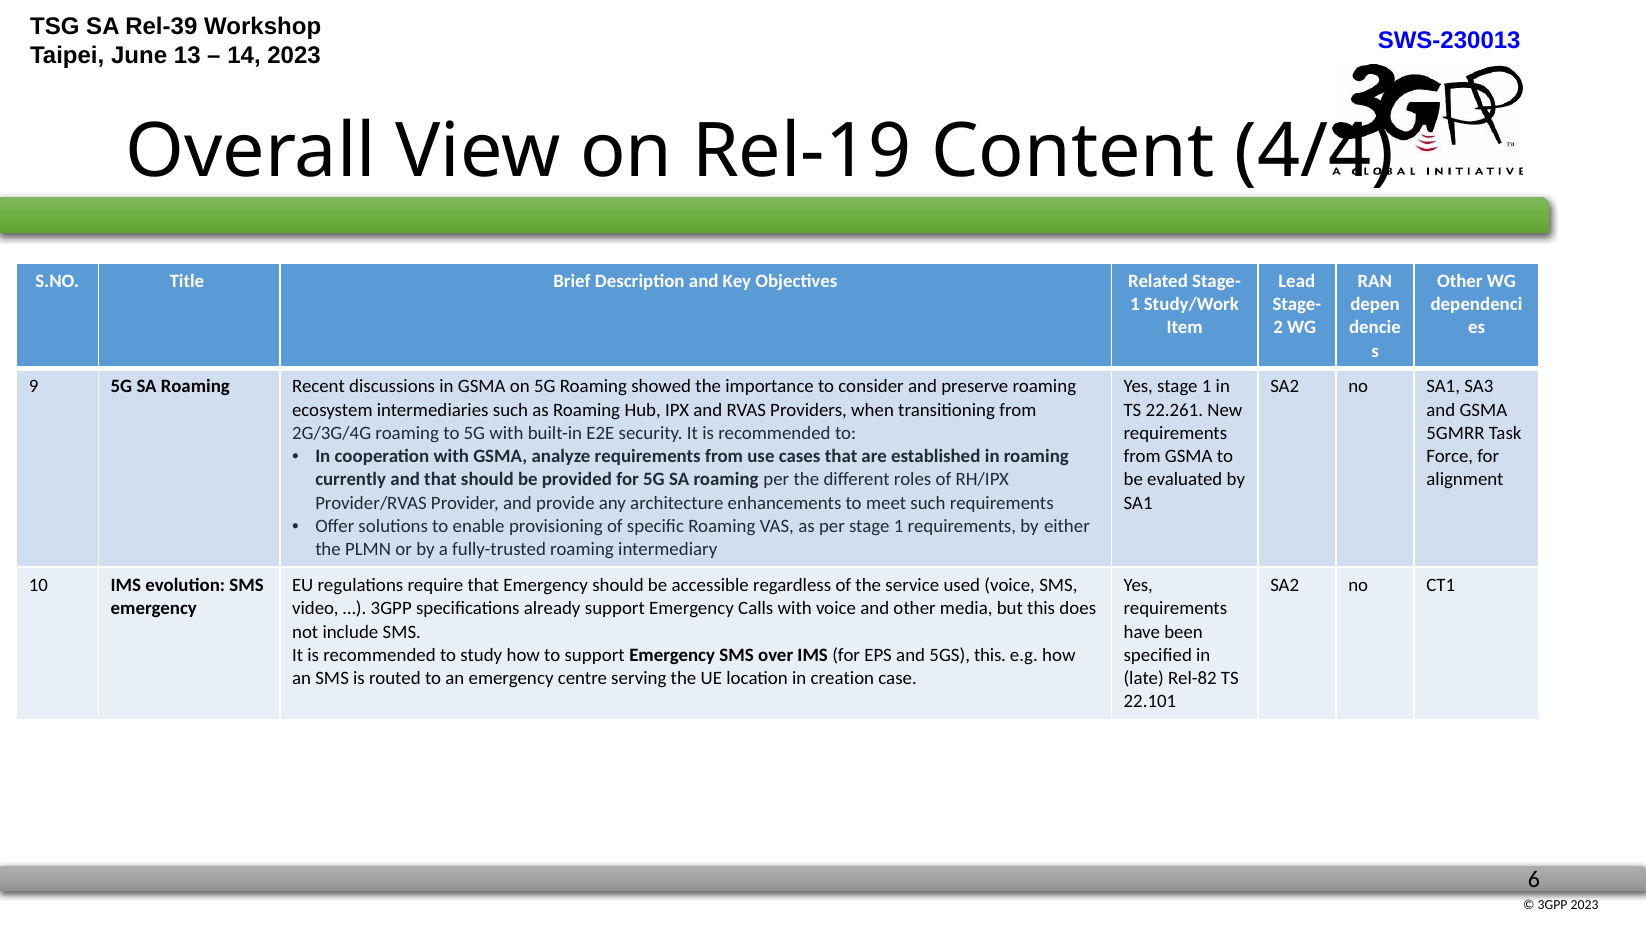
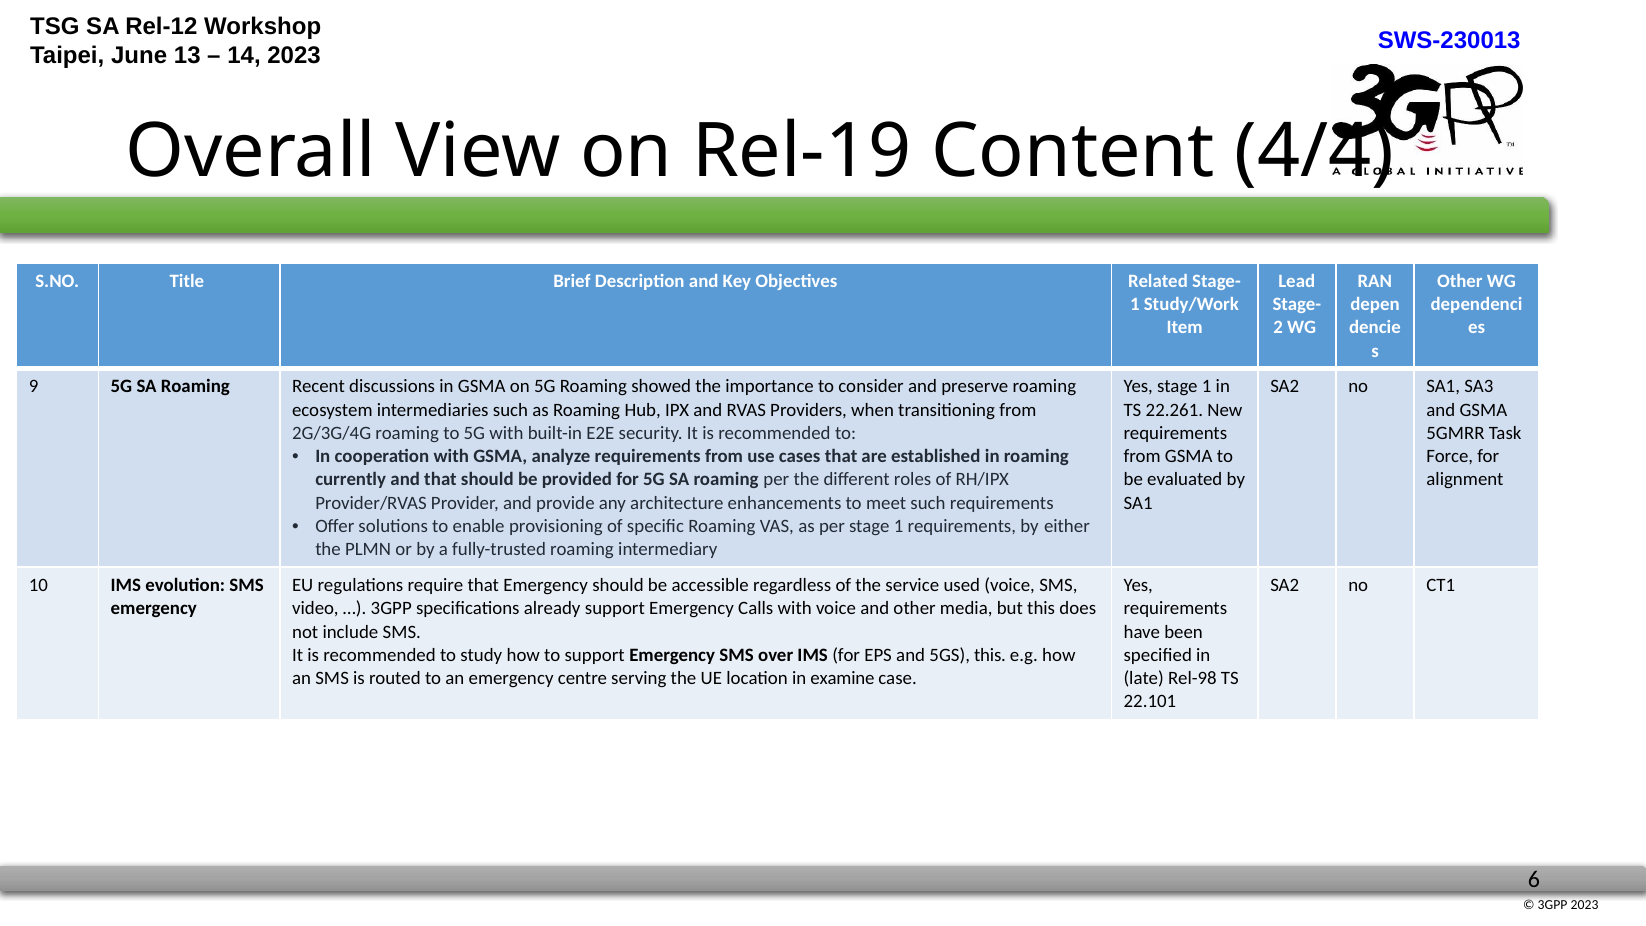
Rel-39: Rel-39 -> Rel-12
creation: creation -> examine
Rel-82: Rel-82 -> Rel-98
